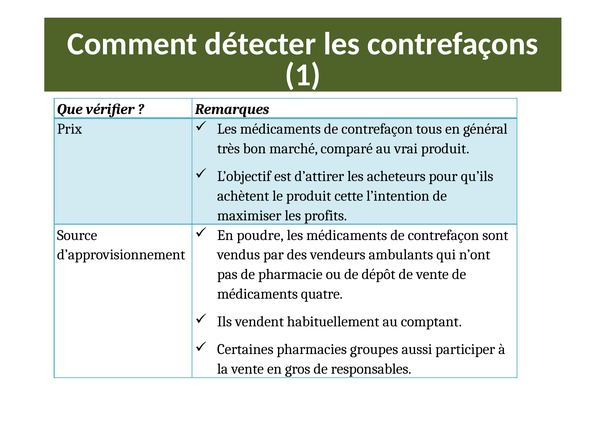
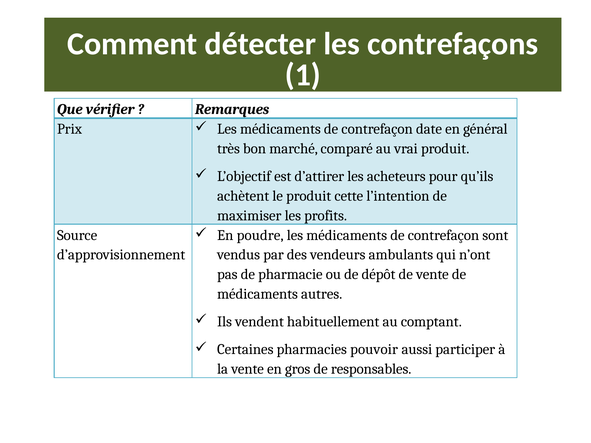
tous: tous -> date
quatre: quatre -> autres
groupes: groupes -> pouvoir
